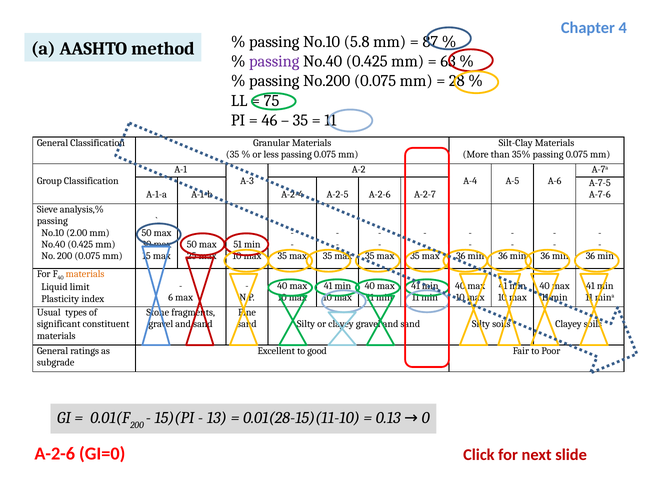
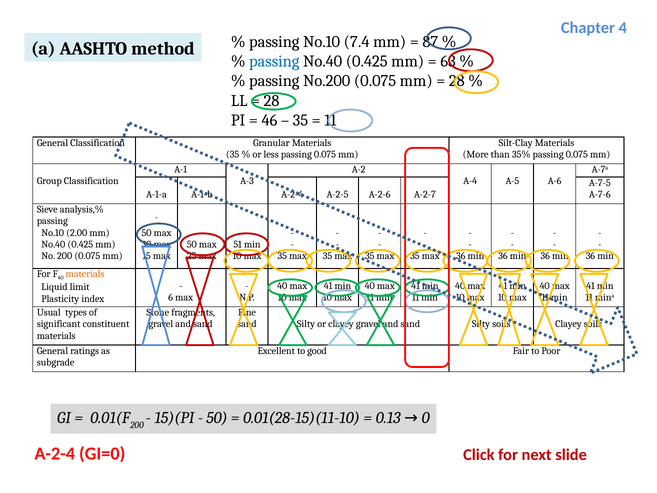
5.8: 5.8 -> 7.4
passing at (274, 61) colour: purple -> blue
75 at (271, 101): 75 -> 28
13 at (217, 418): 13 -> 50
A-2-6 at (55, 453): A-2-6 -> A-2-4
